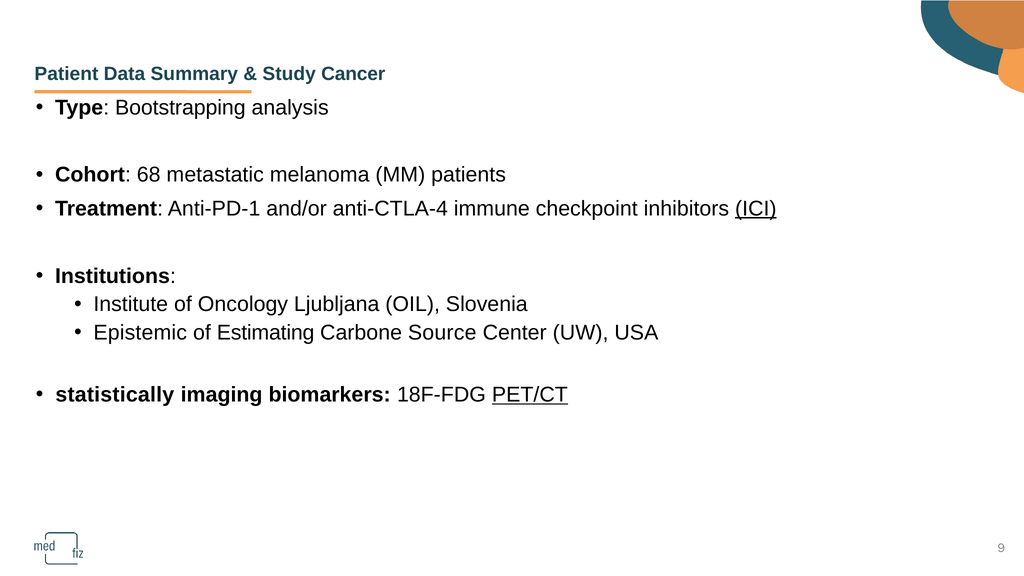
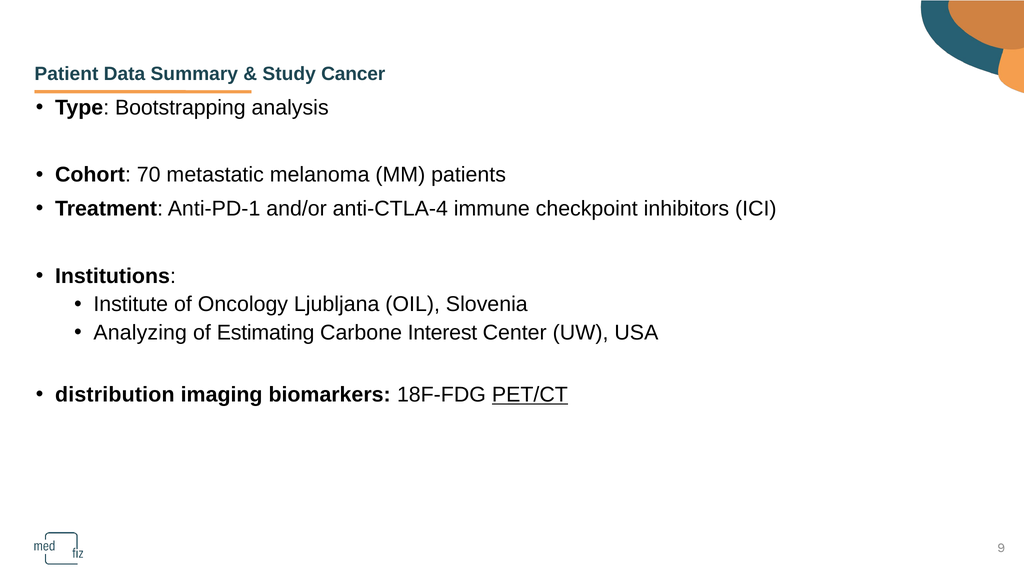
68: 68 -> 70
ICI underline: present -> none
Epistemic: Epistemic -> Analyzing
Source: Source -> Interest
statistically: statistically -> distribution
